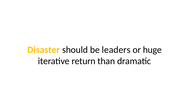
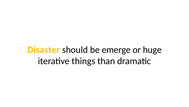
leaders: leaders -> emerge
return: return -> things
